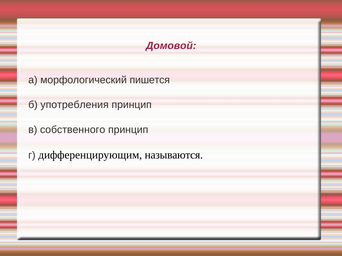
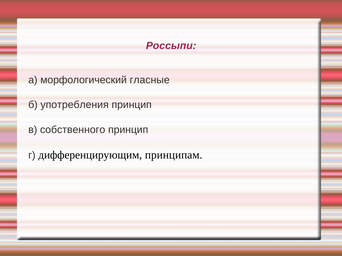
Домовой: Домовой -> Россыпи
пишется: пишется -> гласные
называются: называются -> принципам
